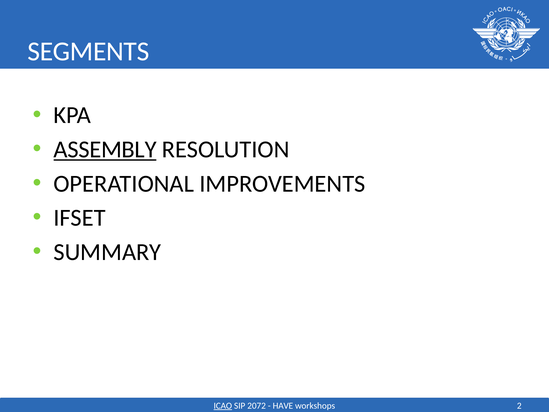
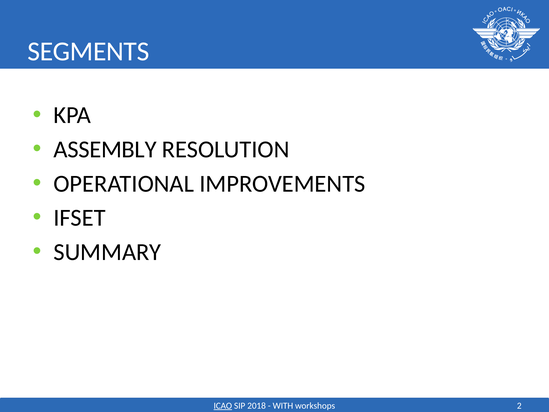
ASSEMBLY underline: present -> none
2072: 2072 -> 2018
HAVE: HAVE -> WITH
